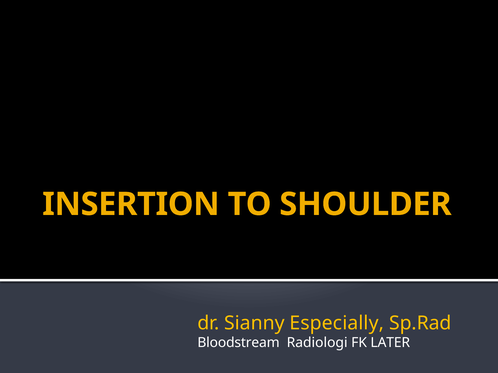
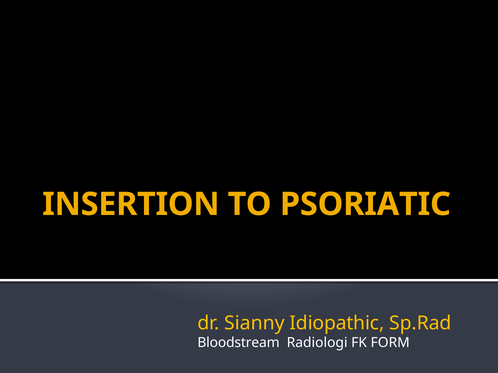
SHOULDER: SHOULDER -> PSORIATIC
Especially: Especially -> Idiopathic
LATER: LATER -> FORM
